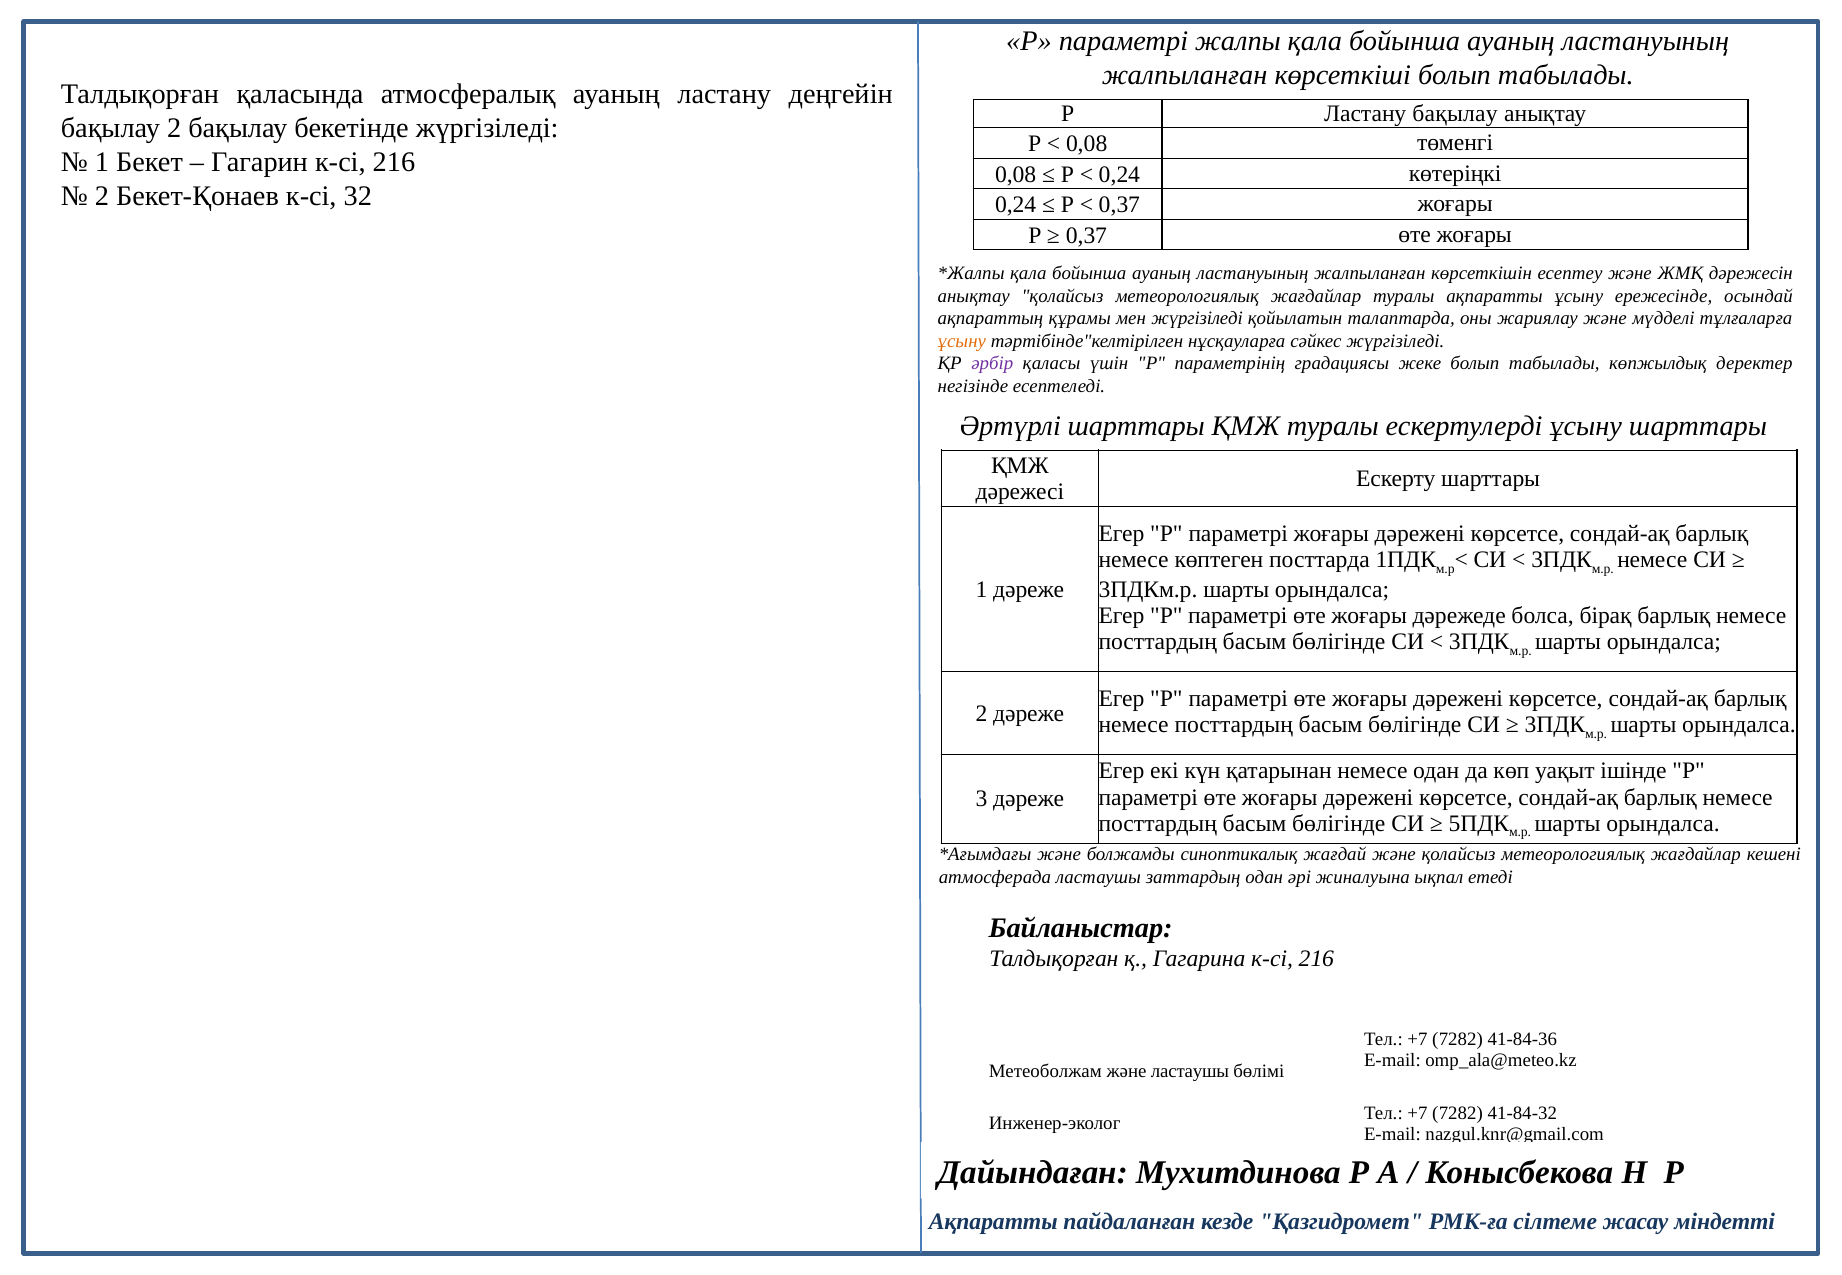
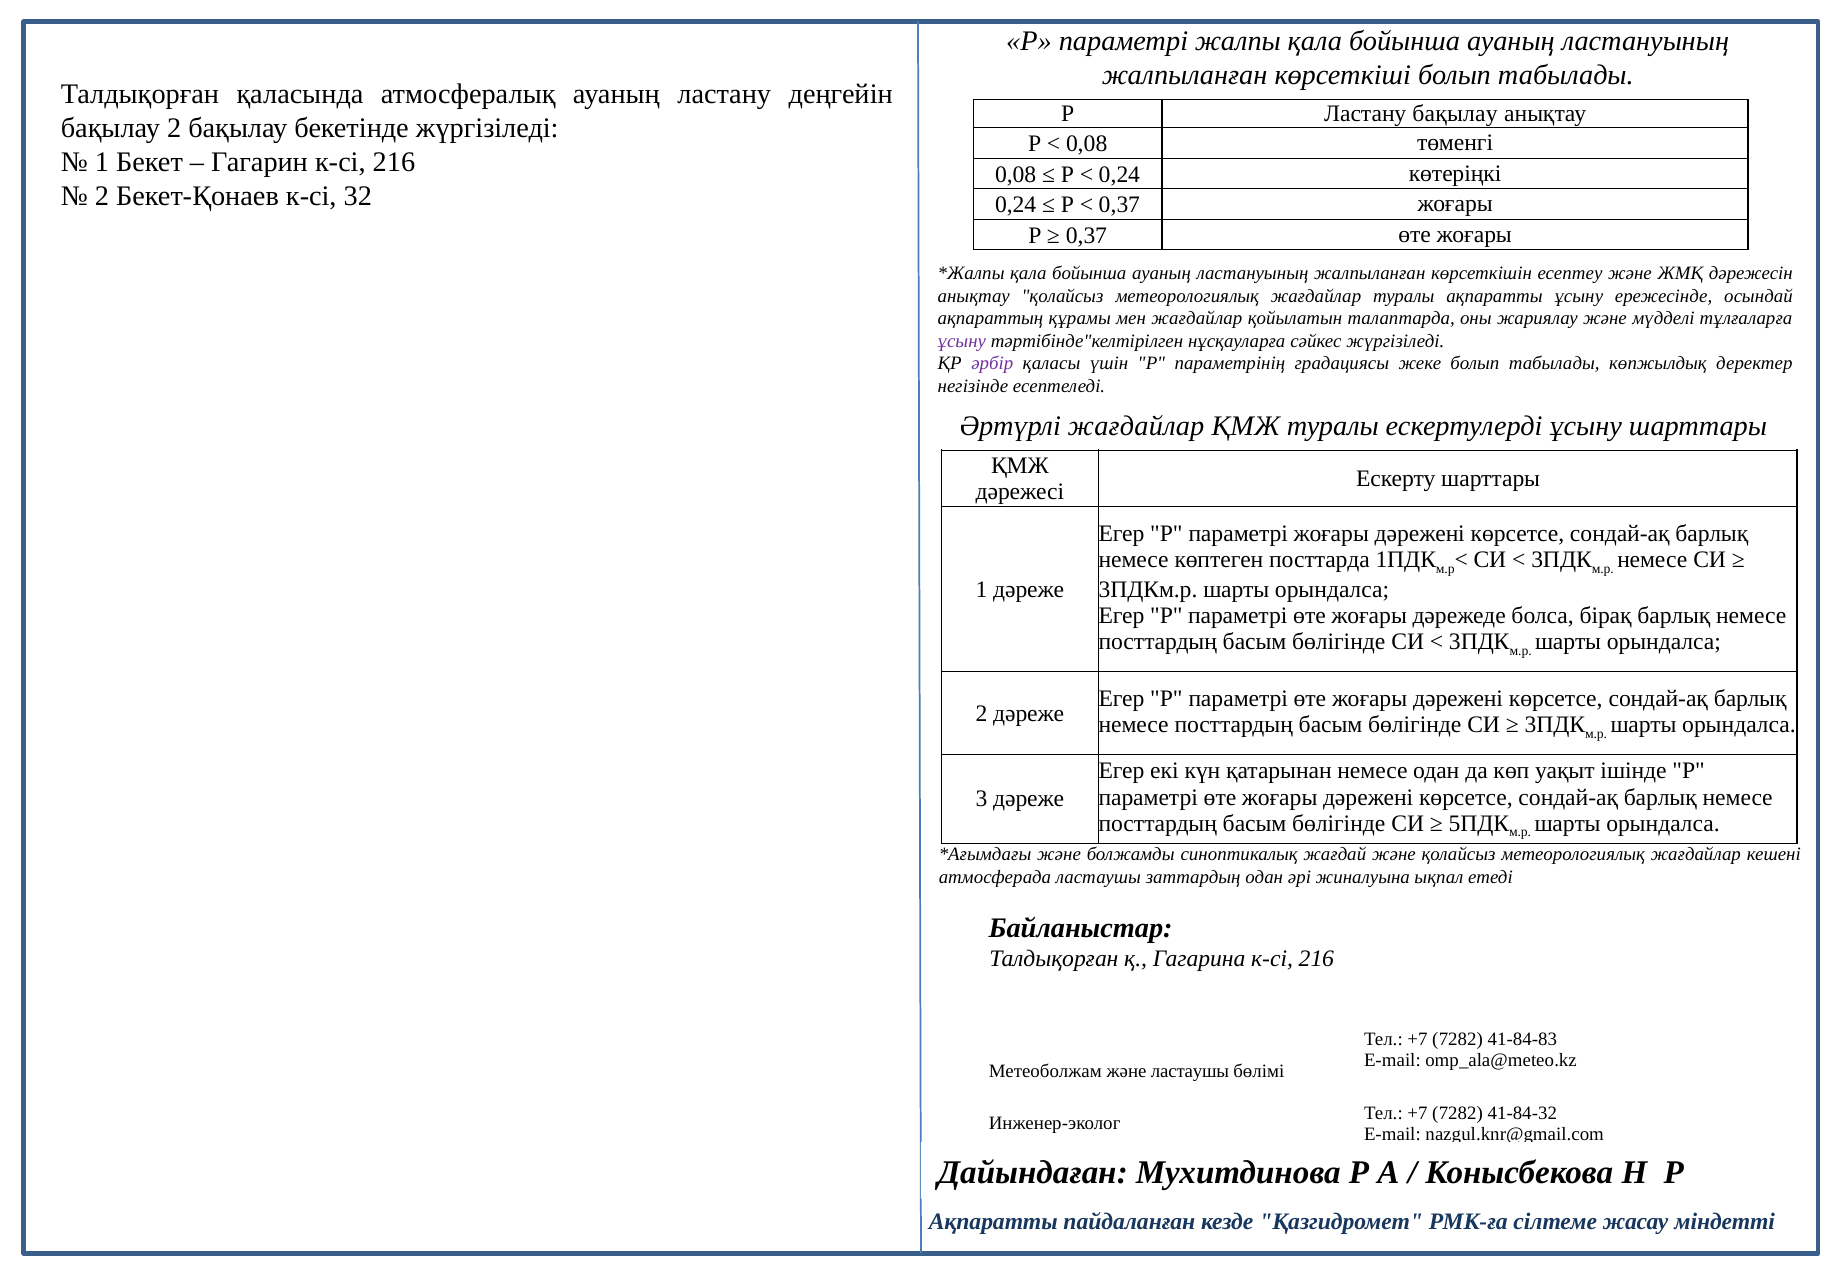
мен жүргізіледі: жүргізіледі -> жағдайлар
ұсыну at (962, 341) colour: orange -> purple
Әртүрлі шарттары: шарттары -> жағдайлар
41-84-36: 41-84-36 -> 41-84-83
